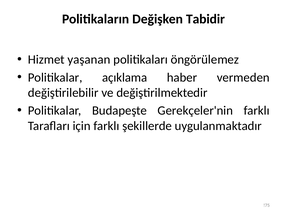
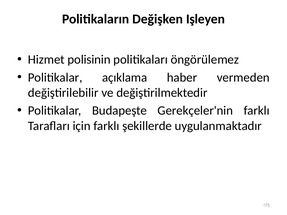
Tabidir: Tabidir -> Işleyen
yaşanan: yaşanan -> polisinin
